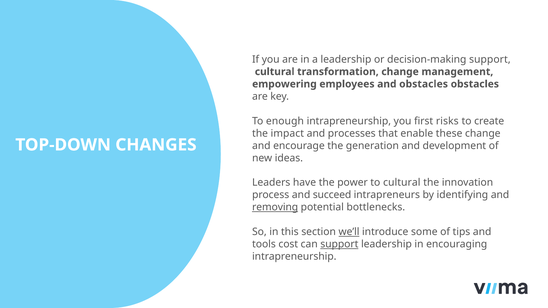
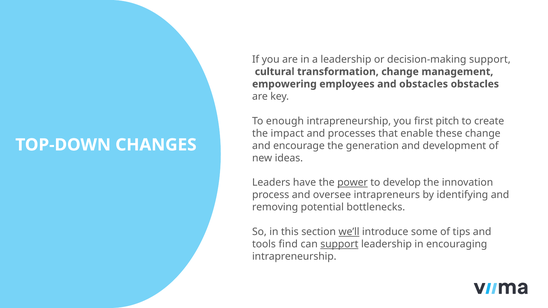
risks: risks -> pitch
power underline: none -> present
to cultural: cultural -> develop
succeed: succeed -> oversee
removing underline: present -> none
cost: cost -> find
